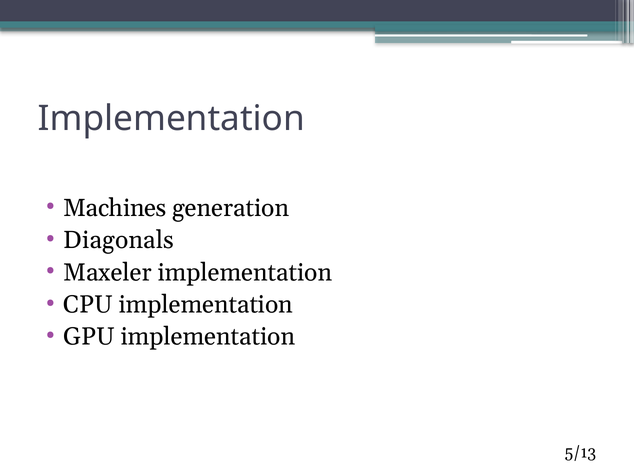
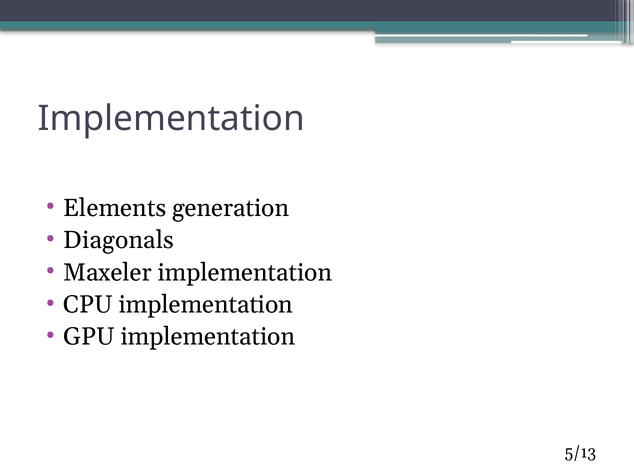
Machines: Machines -> Elements
